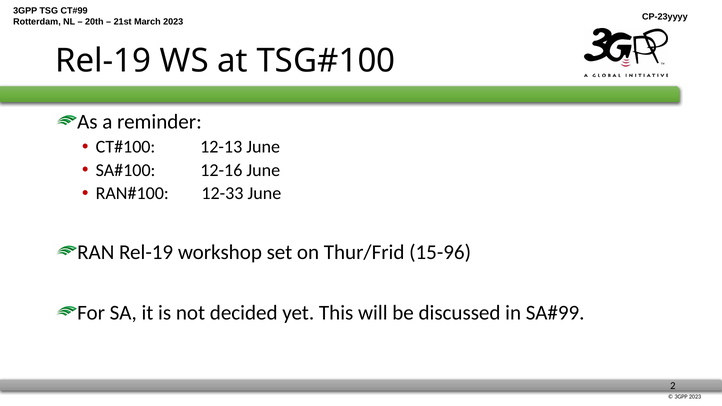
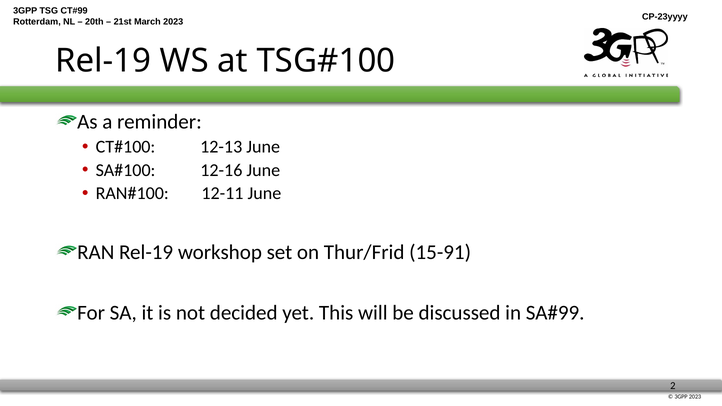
12-33: 12-33 -> 12-11
15-96: 15-96 -> 15-91
